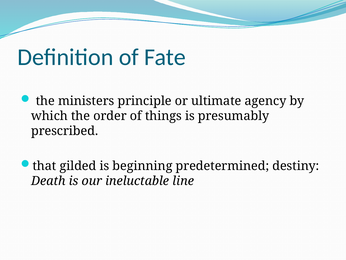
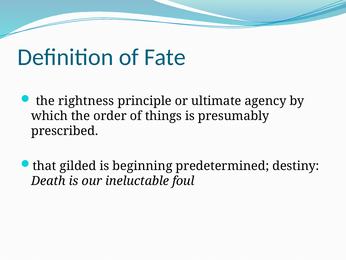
ministers: ministers -> rightness
line: line -> foul
